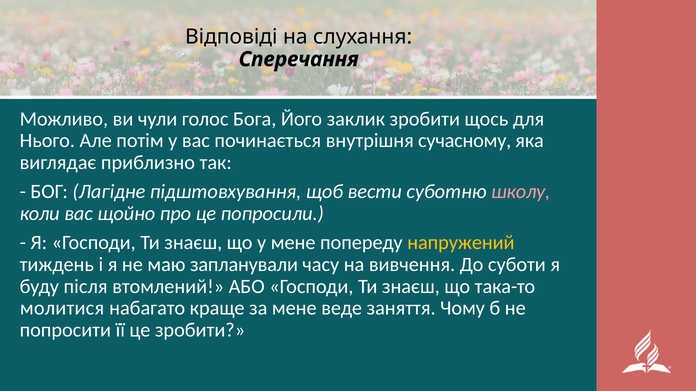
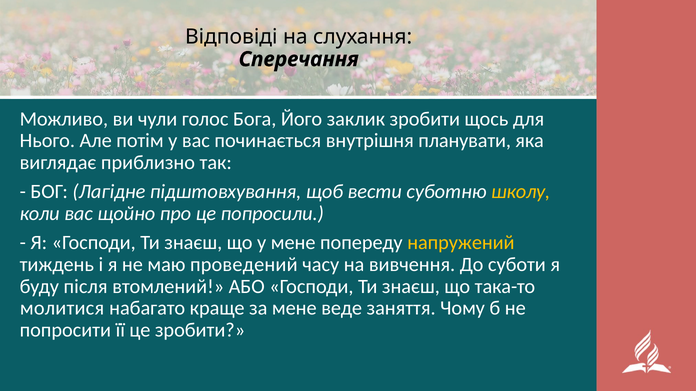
сучасному: сучасному -> планувати
школу colour: pink -> yellow
запланували: запланували -> проведений
